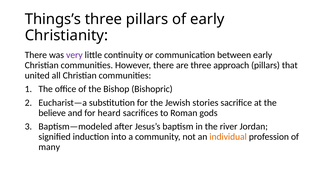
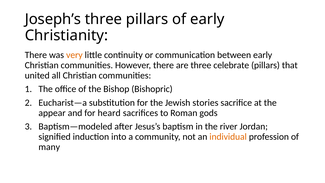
Things’s: Things’s -> Joseph’s
very colour: purple -> orange
approach: approach -> celebrate
believe: believe -> appear
